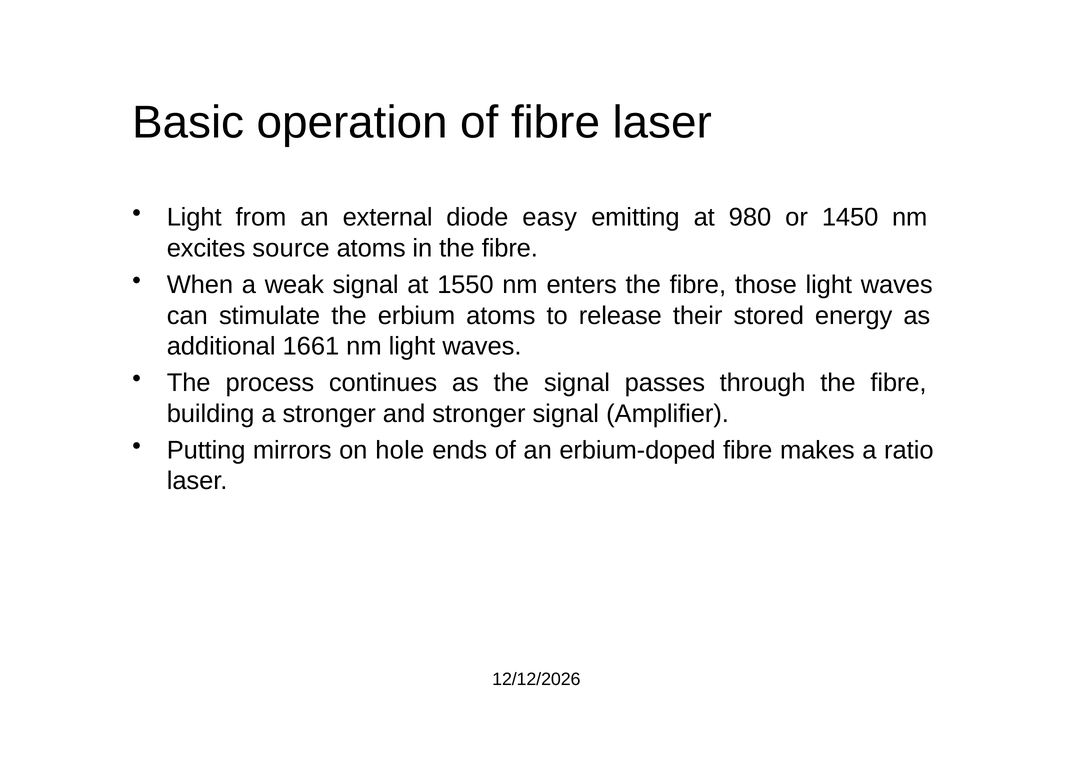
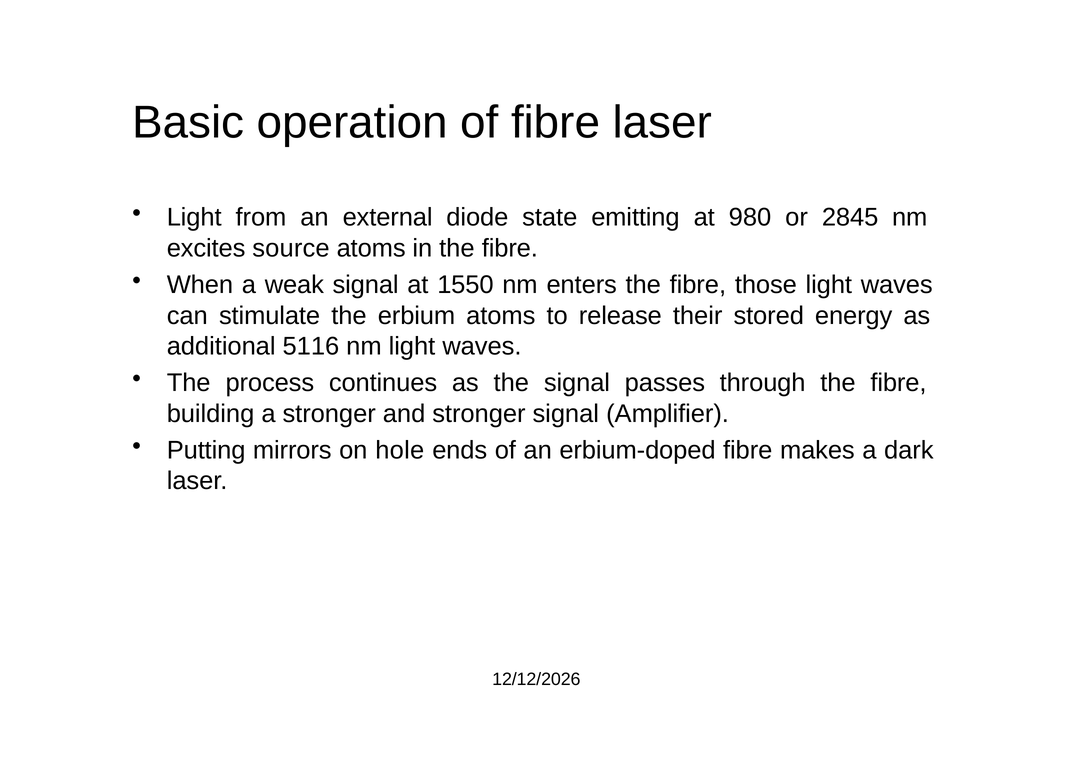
easy: easy -> state
1450: 1450 -> 2845
1661: 1661 -> 5116
ratio: ratio -> dark
